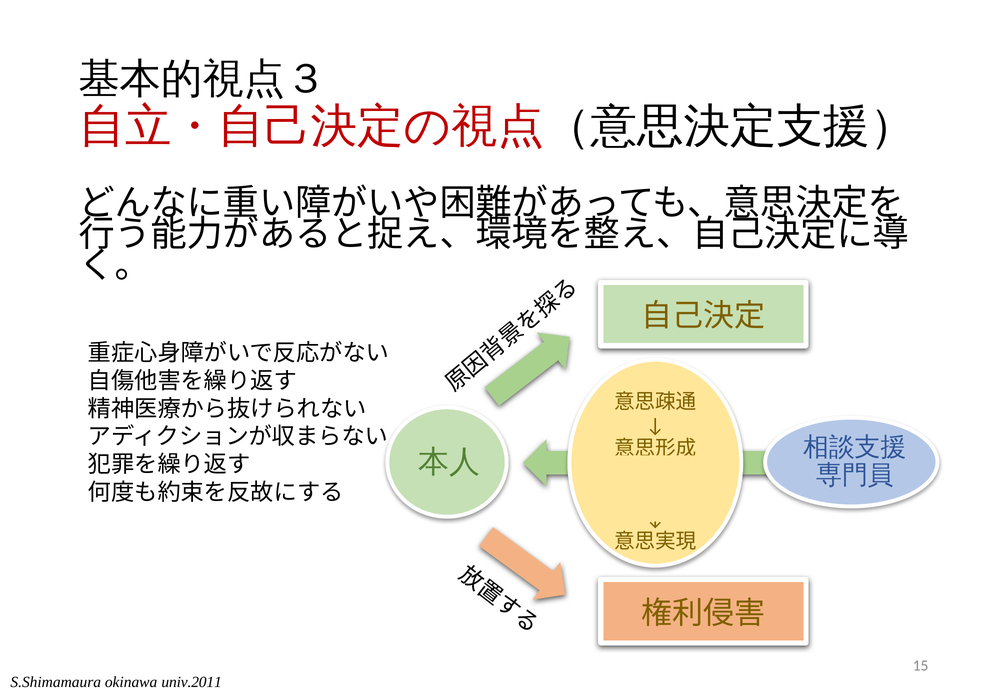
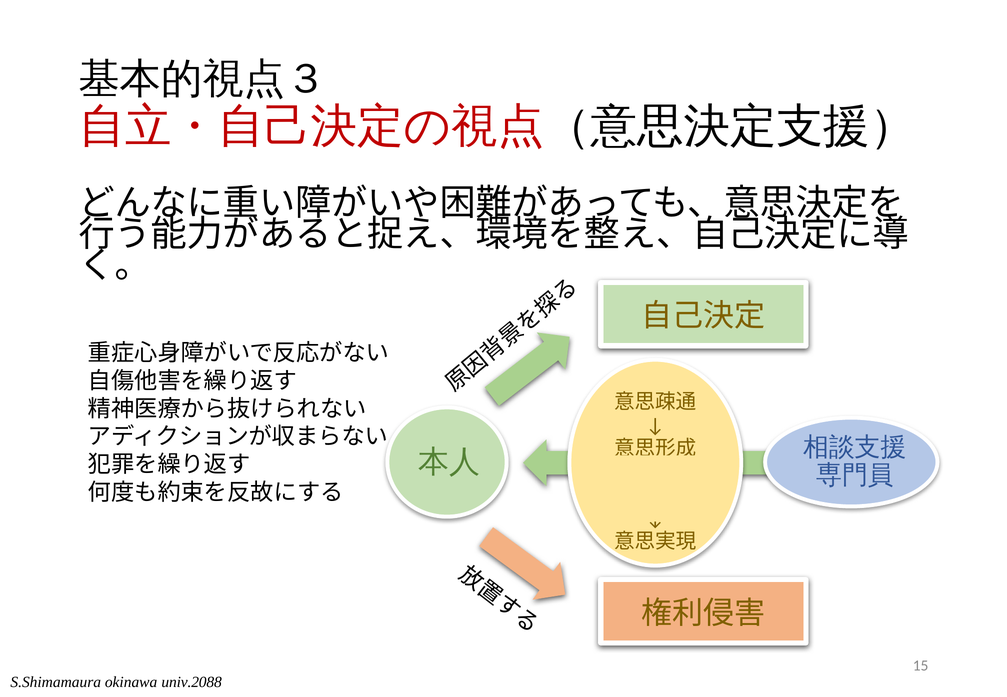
univ.2011: univ.2011 -> univ.2088
